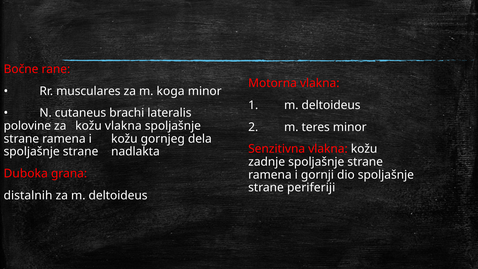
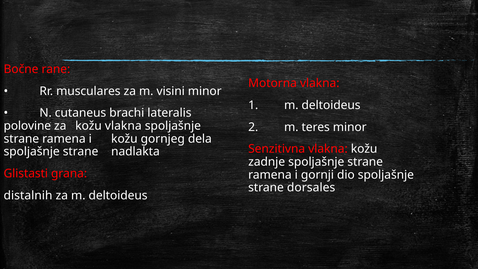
koga: koga -> visini
Duboka: Duboka -> Glistasti
periferiji: periferiji -> dorsales
